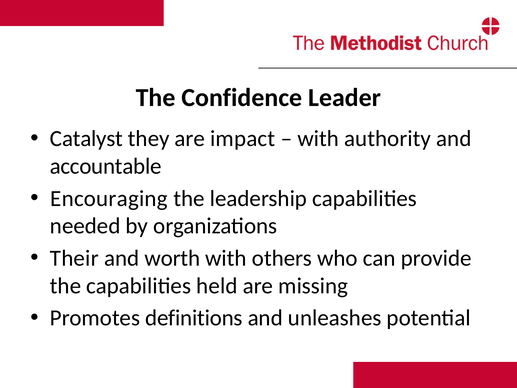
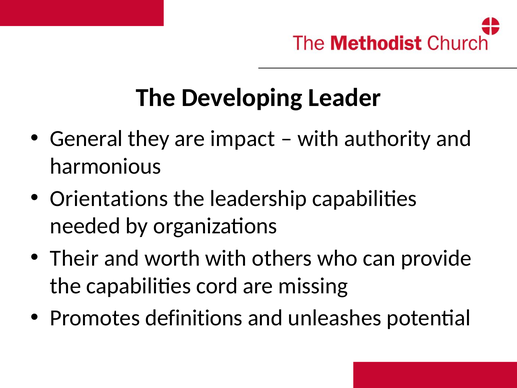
Confidence: Confidence -> Developing
Catalyst: Catalyst -> General
accountable: accountable -> harmonious
Encouraging: Encouraging -> Orientations
held: held -> cord
